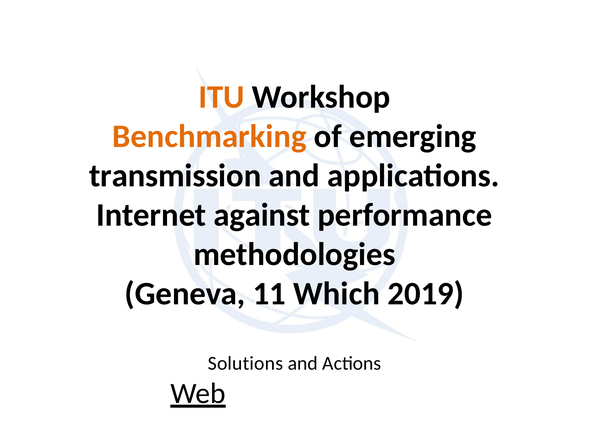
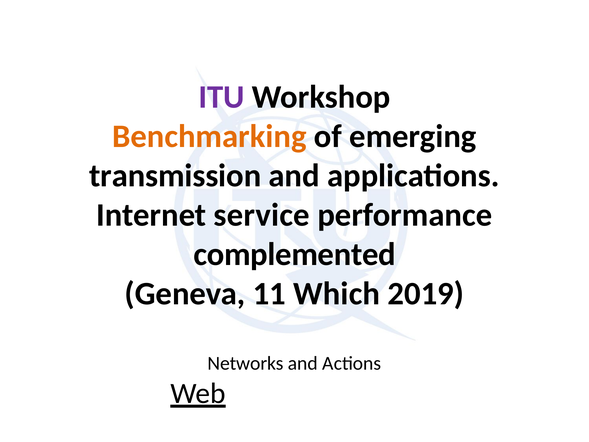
ITU colour: orange -> purple
against: against -> service
methodologies: methodologies -> complemented
Solutions: Solutions -> Networks
